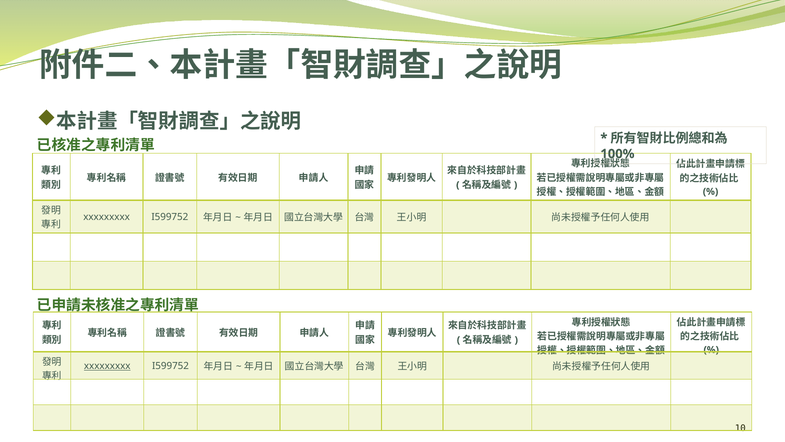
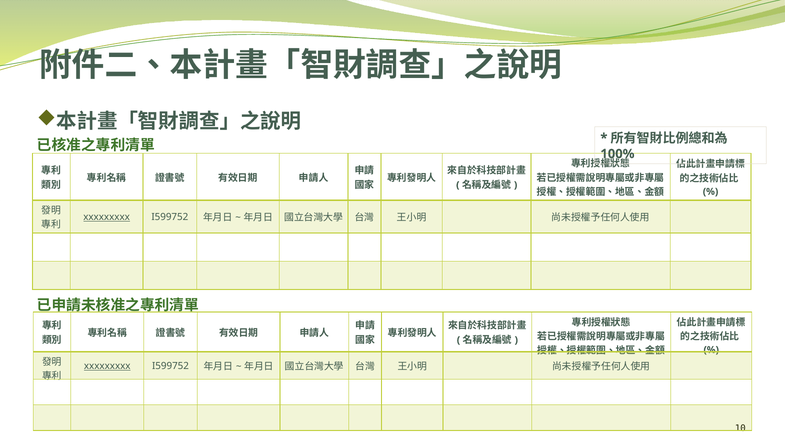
xxxxxxxxx at (107, 217) underline: none -> present
